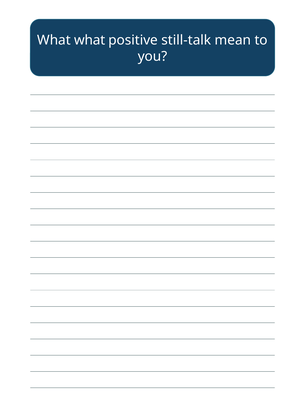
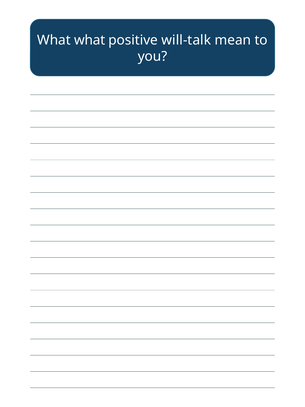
still-talk: still-talk -> will-talk
